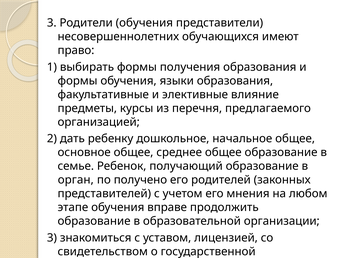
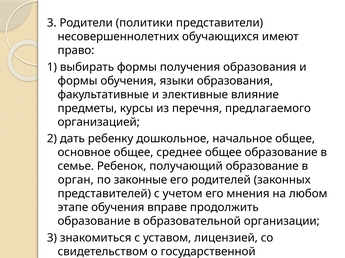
Родители обучения: обучения -> политики
получено: получено -> законные
